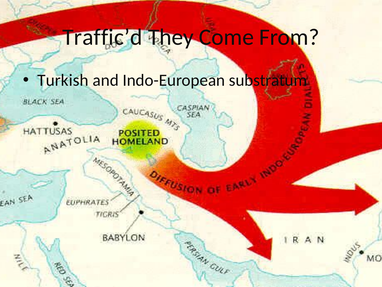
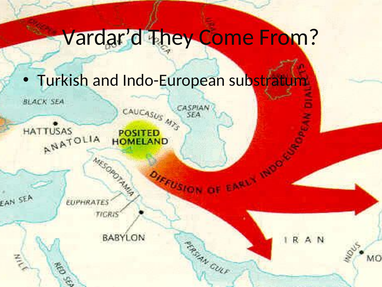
Traffic’d: Traffic’d -> Vardar’d
